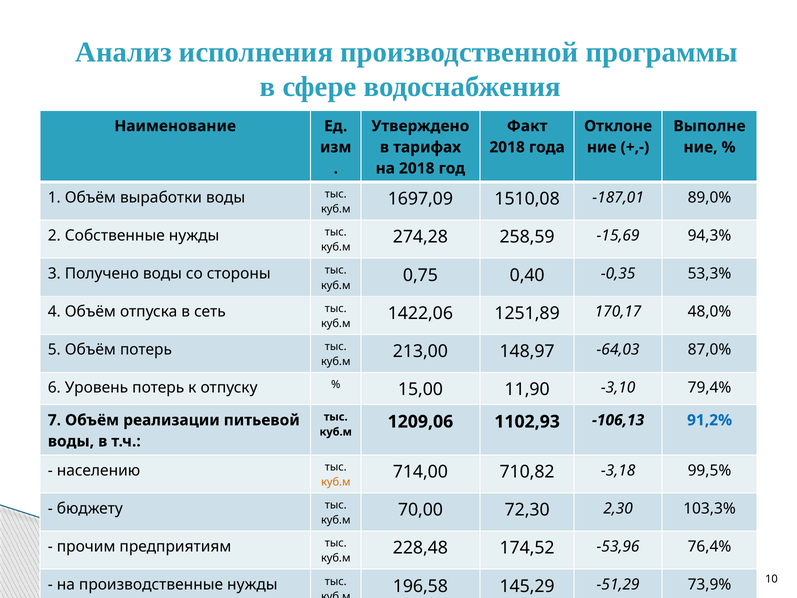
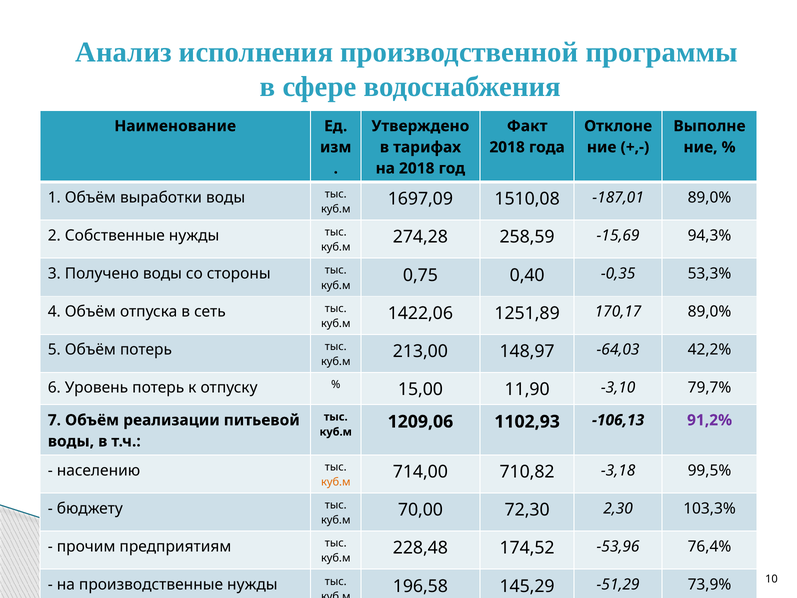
170,17 48,0%: 48,0% -> 89,0%
87,0%: 87,0% -> 42,2%
79,4%: 79,4% -> 79,7%
91,2% colour: blue -> purple
